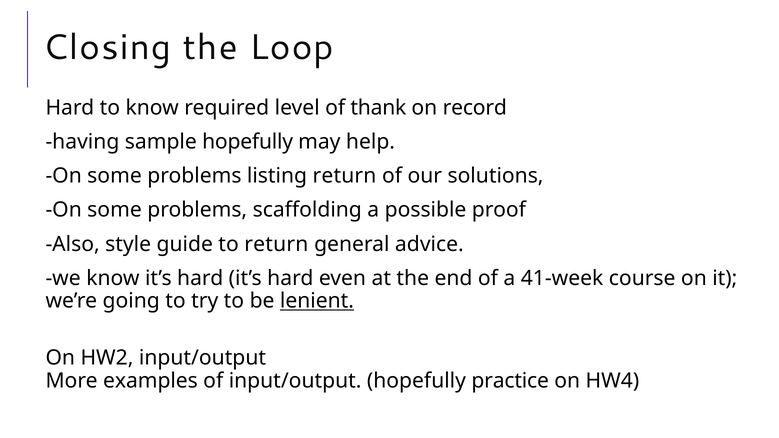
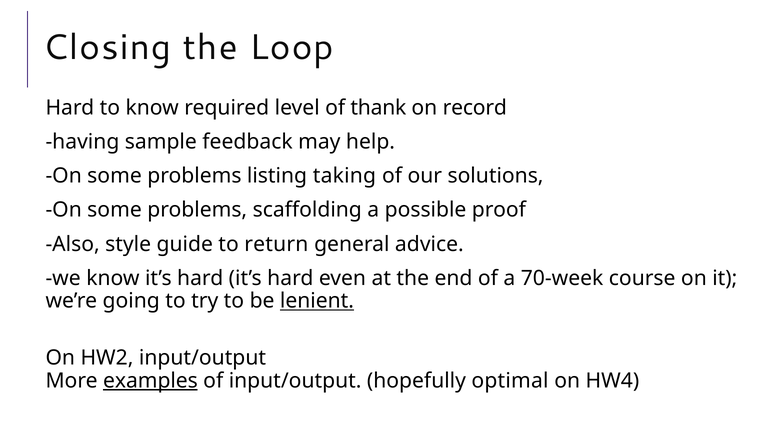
sample hopefully: hopefully -> feedback
listing return: return -> taking
41-week: 41-week -> 70-week
examples underline: none -> present
practice: practice -> optimal
